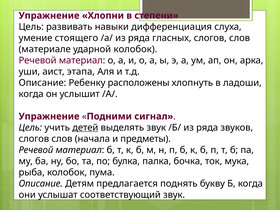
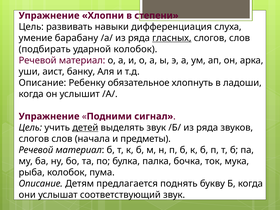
стоящего: стоящего -> барабану
гласных underline: none -> present
материале: материале -> подбирать
этапа: этапа -> банку
расположены: расположены -> обязательное
